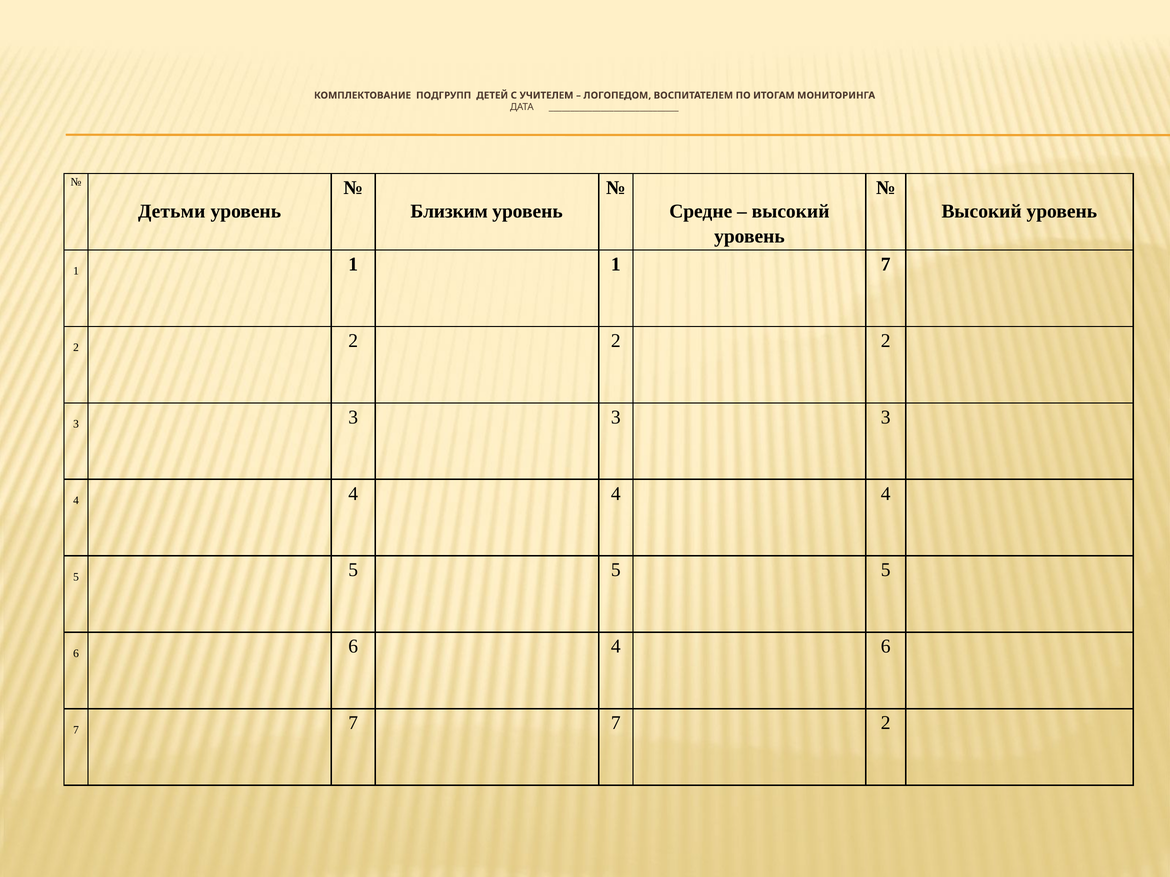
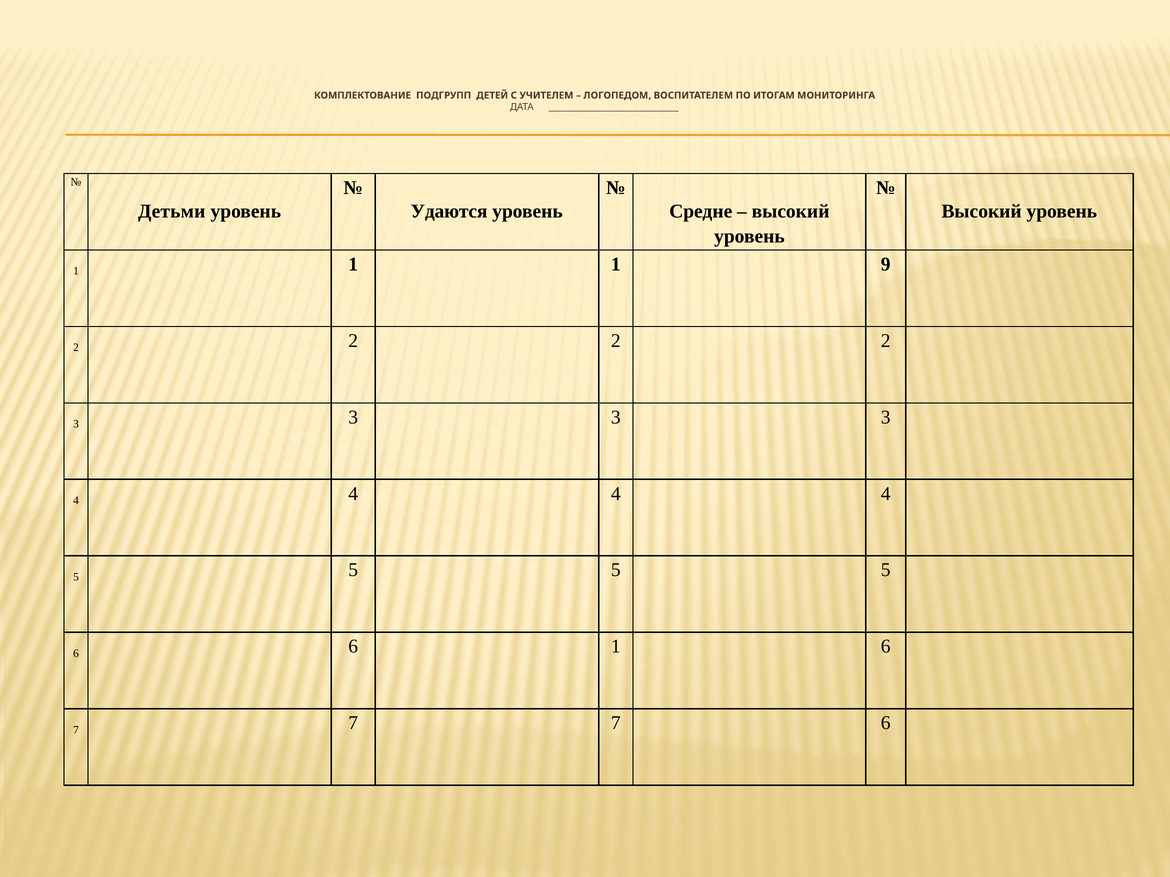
Близким: Близким -> Удаются
1 7: 7 -> 9
6 4: 4 -> 1
7 7 2: 2 -> 6
